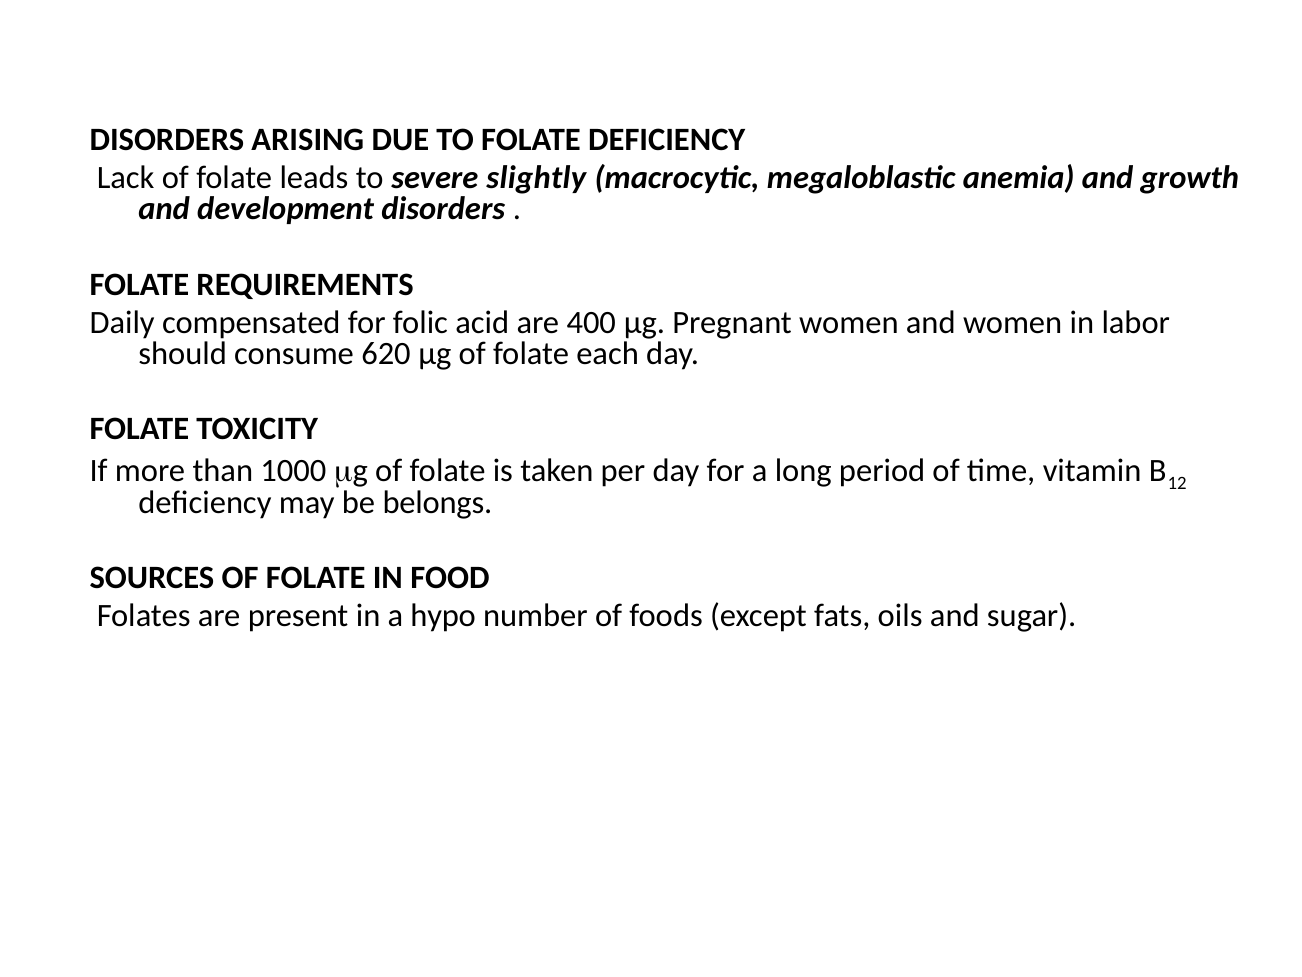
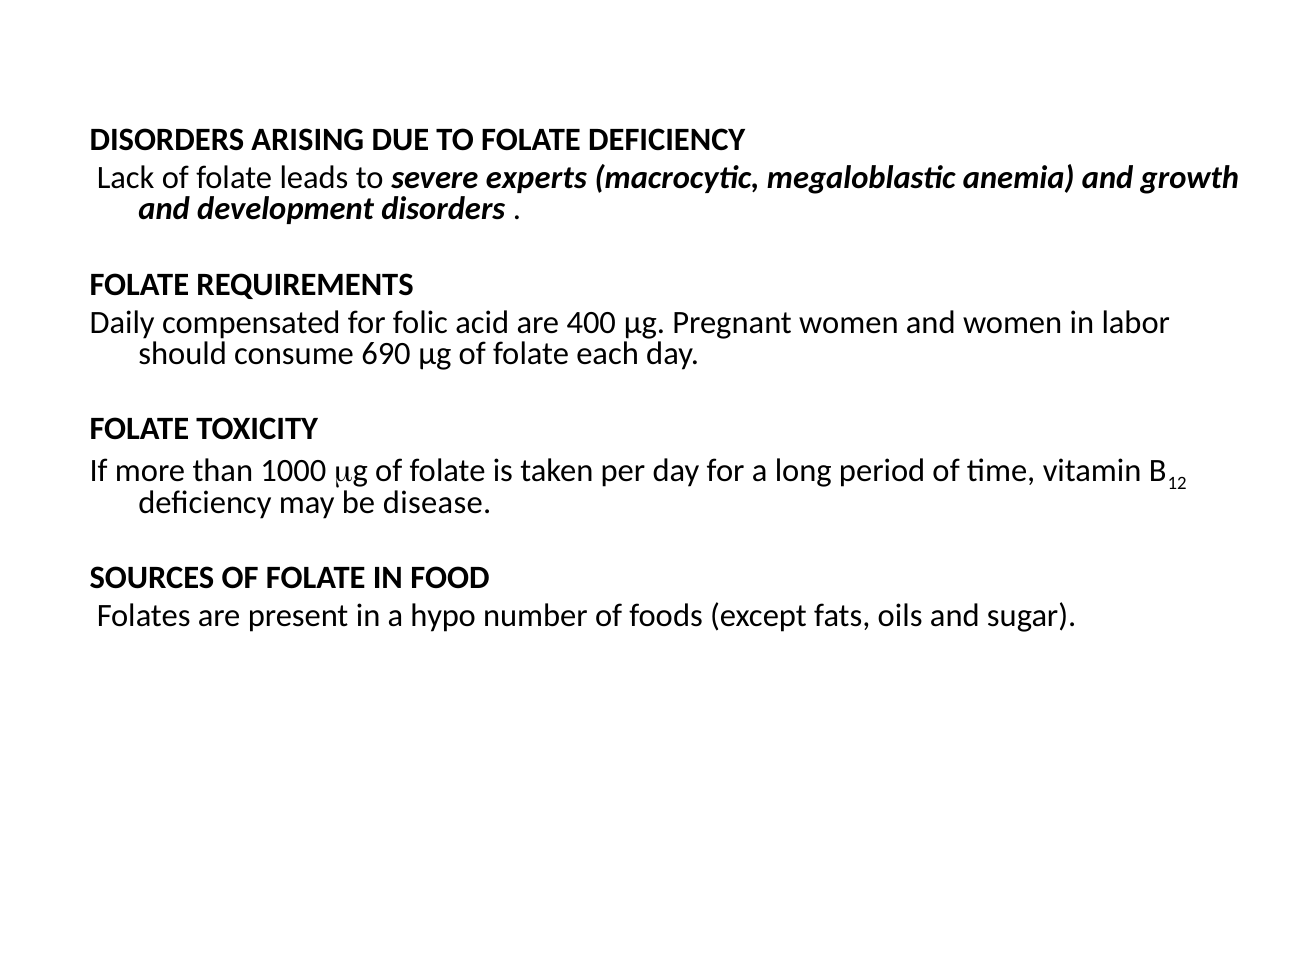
slightly: slightly -> experts
620: 620 -> 690
belongs: belongs -> disease
